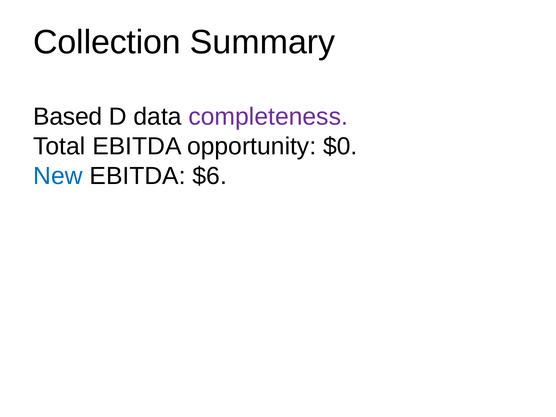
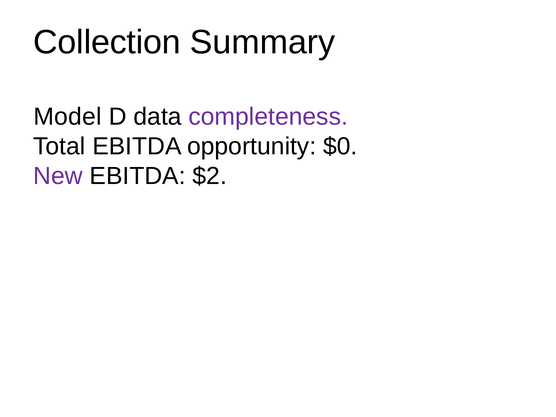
Based: Based -> Model
New colour: blue -> purple
$6: $6 -> $2
